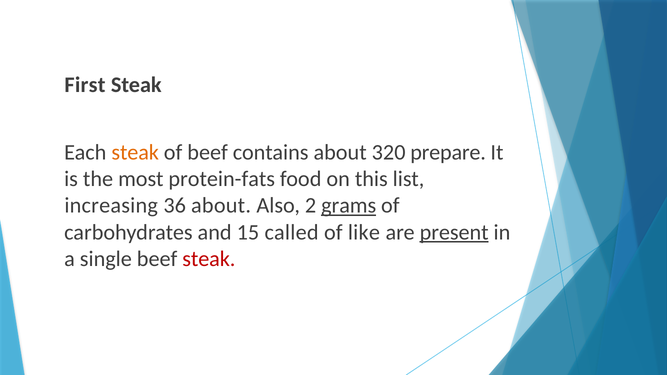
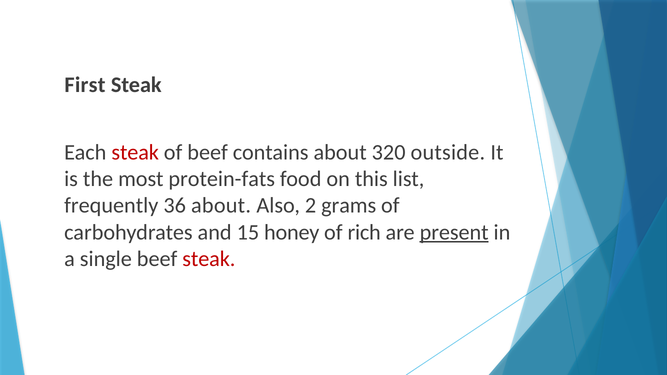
steak at (135, 152) colour: orange -> red
prepare: prepare -> outside
increasing: increasing -> frequently
grams underline: present -> none
called: called -> honey
like: like -> rich
